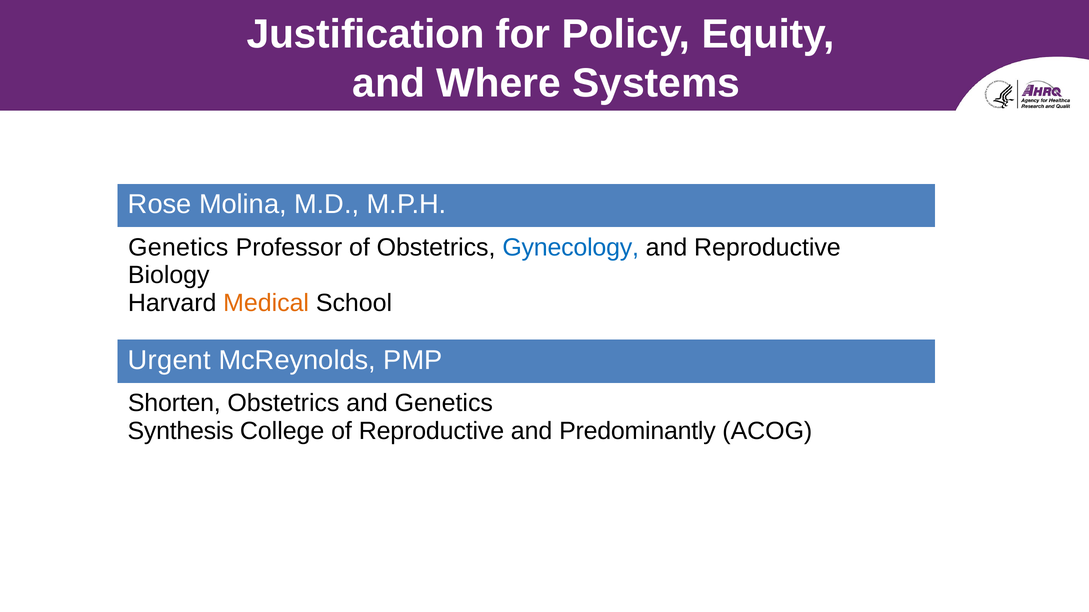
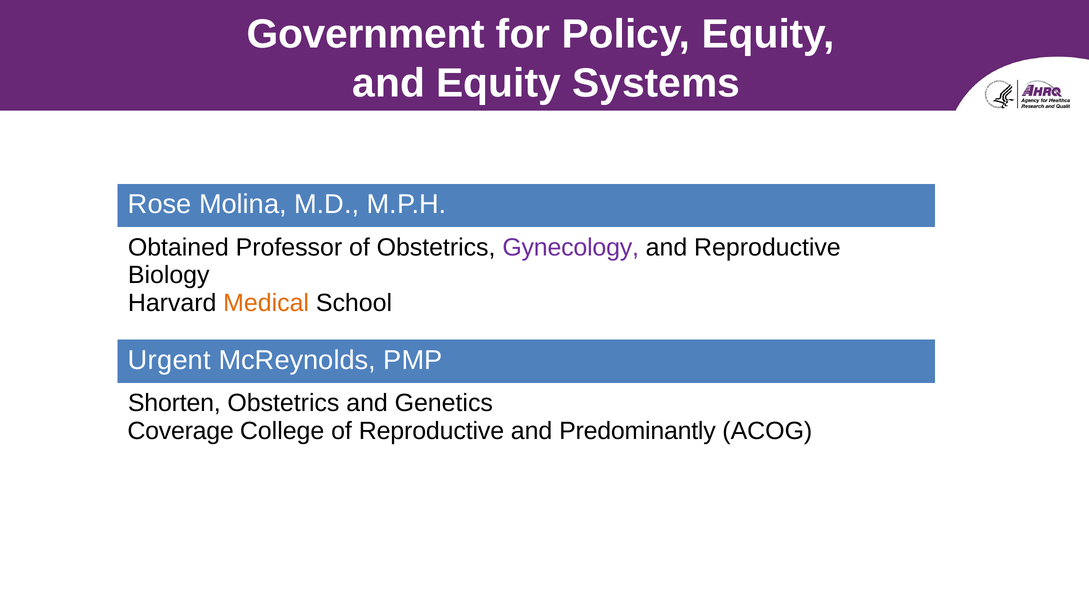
Justification: Justification -> Government
and Where: Where -> Equity
Genetics at (178, 248): Genetics -> Obtained
Gynecology colour: blue -> purple
Synthesis: Synthesis -> Coverage
